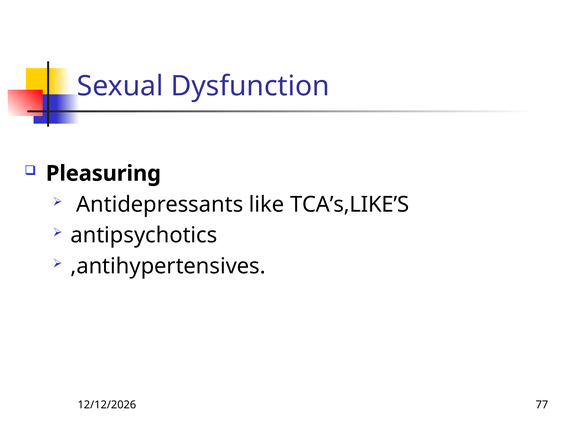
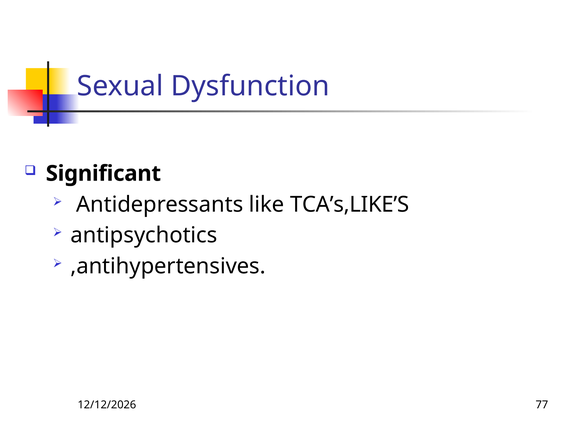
Pleasuring: Pleasuring -> Significant
